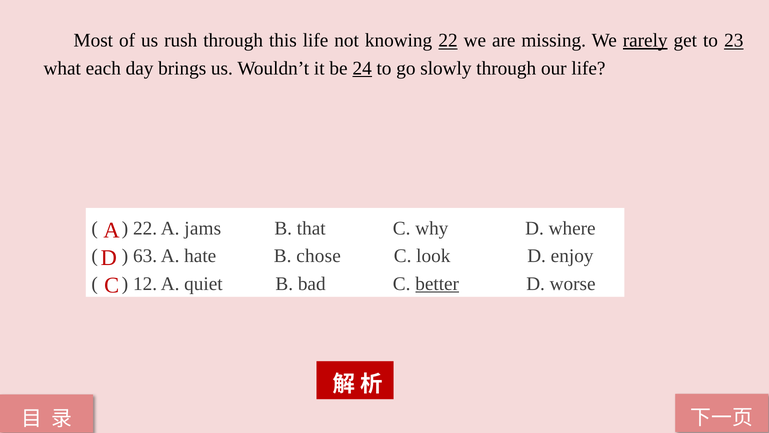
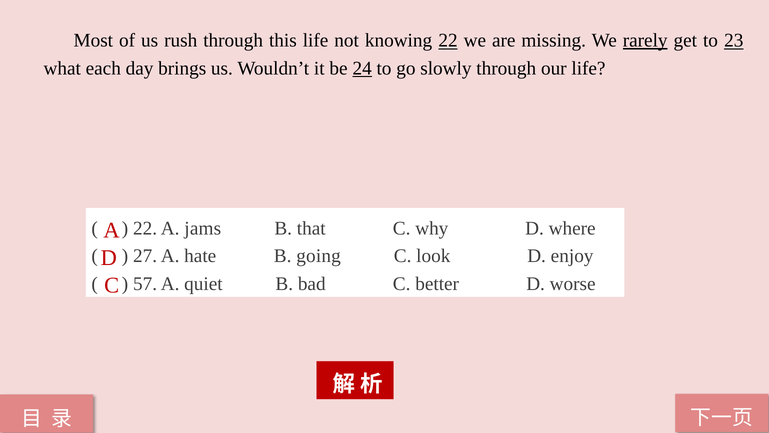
63: 63 -> 27
chose: chose -> going
12: 12 -> 57
better underline: present -> none
